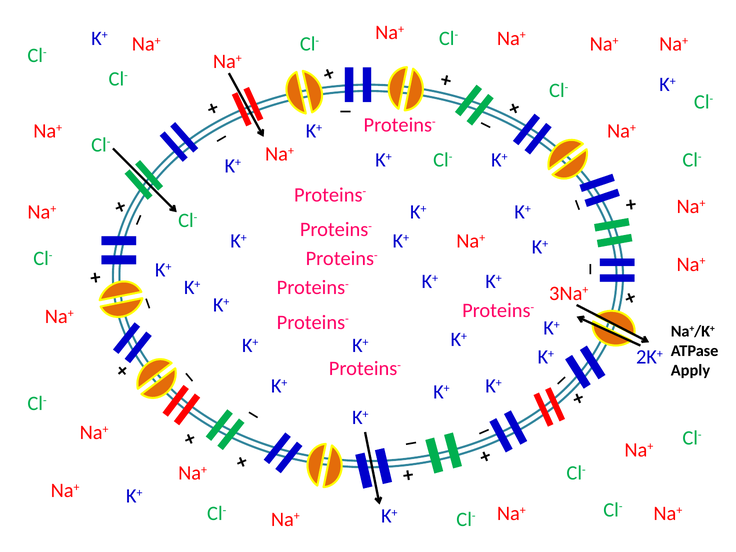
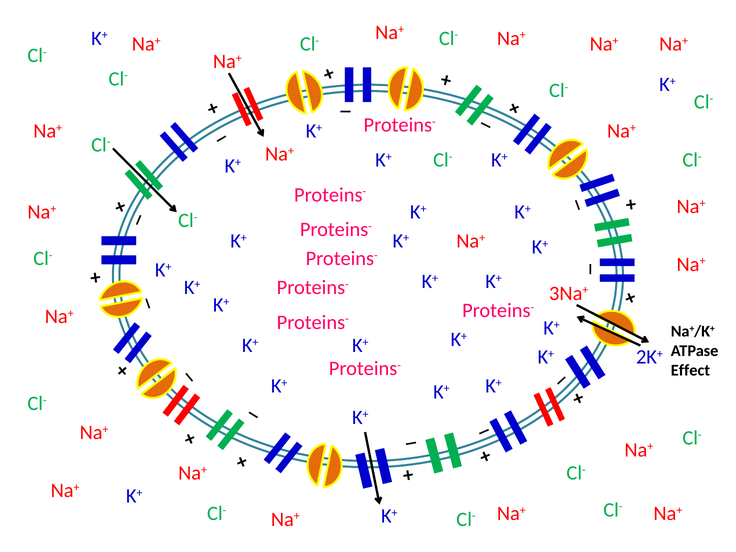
Apply: Apply -> Effect
